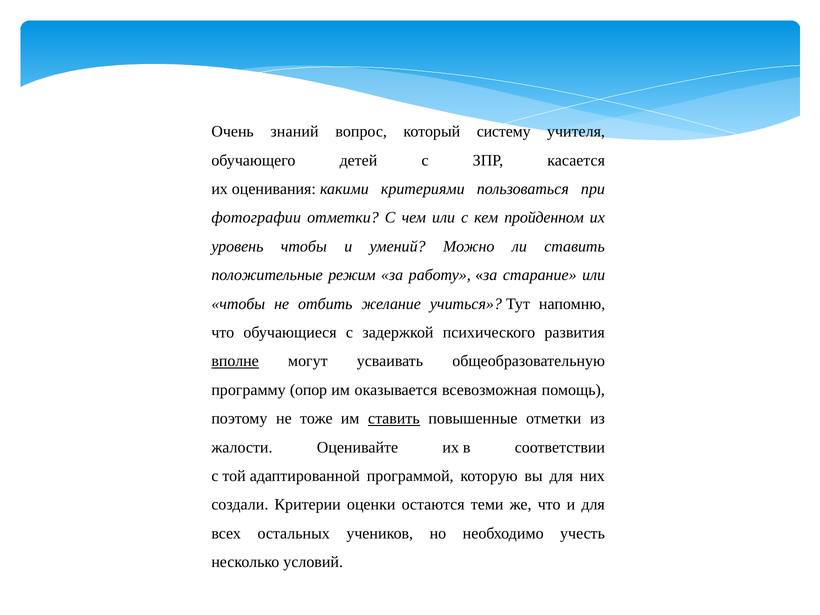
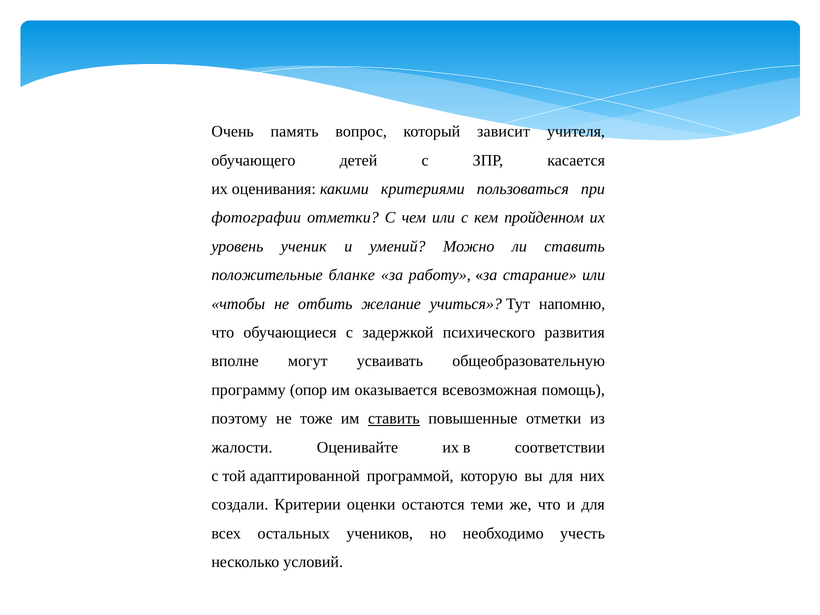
знаний: знаний -> память
систему: систему -> зависит
уровень чтобы: чтобы -> ученик
режим: режим -> бланке
вполне underline: present -> none
